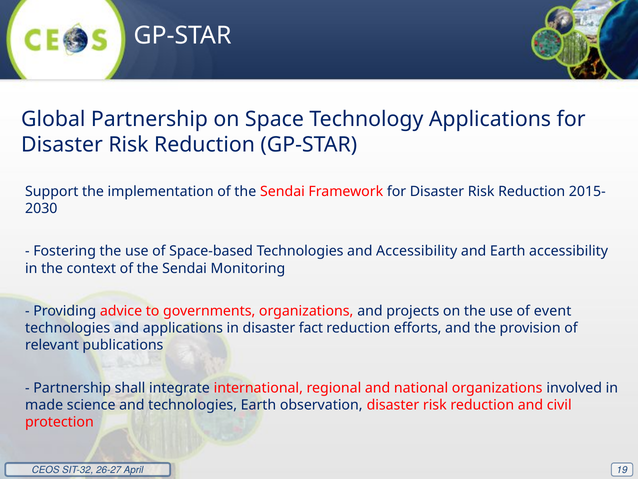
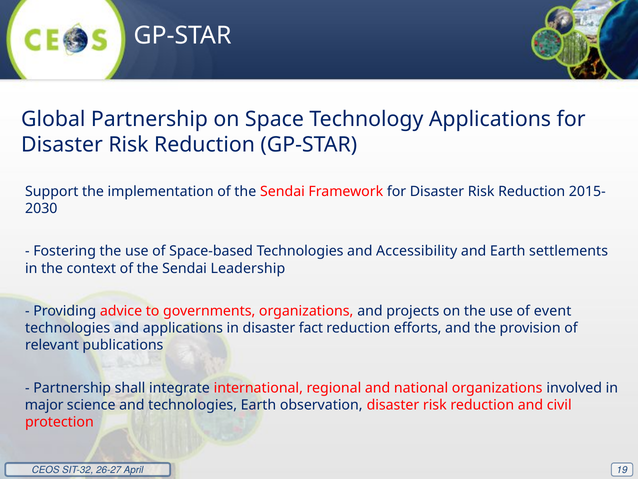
Earth accessibility: accessibility -> settlements
Monitoring: Monitoring -> Leadership
made: made -> major
